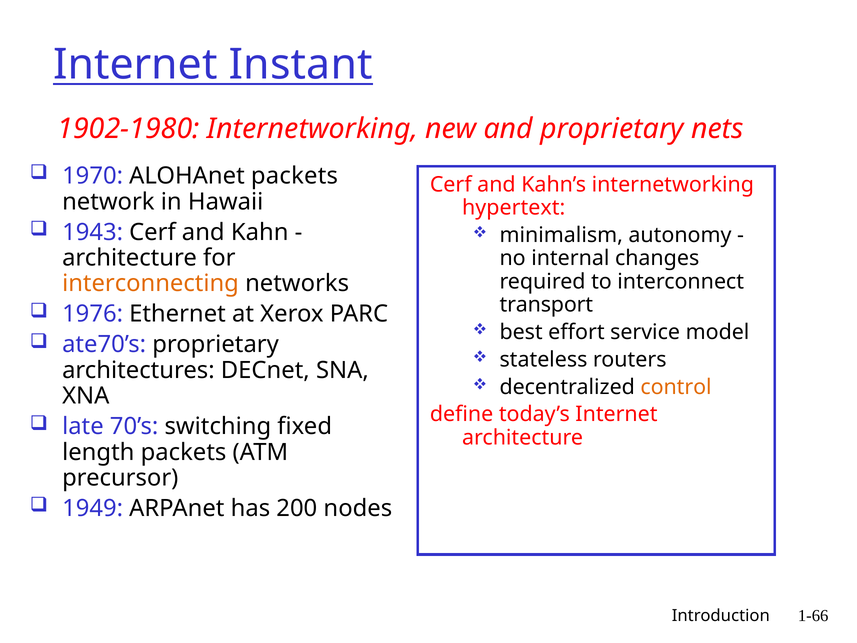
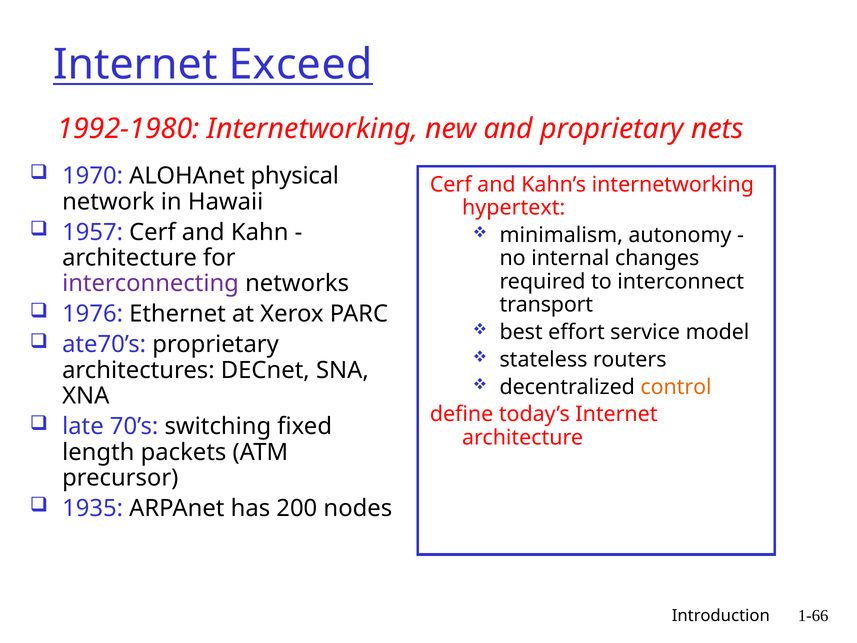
Instant: Instant -> Exceed
1902-1980: 1902-1980 -> 1992-1980
ALOHAnet packets: packets -> physical
1943: 1943 -> 1957
interconnecting colour: orange -> purple
1949: 1949 -> 1935
